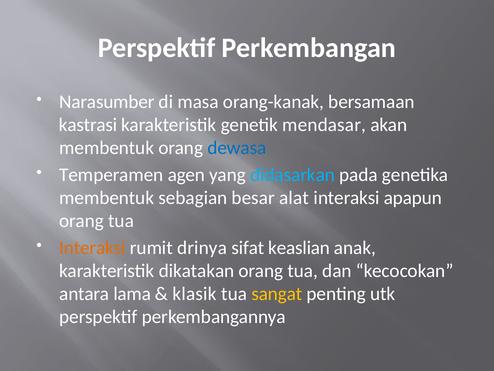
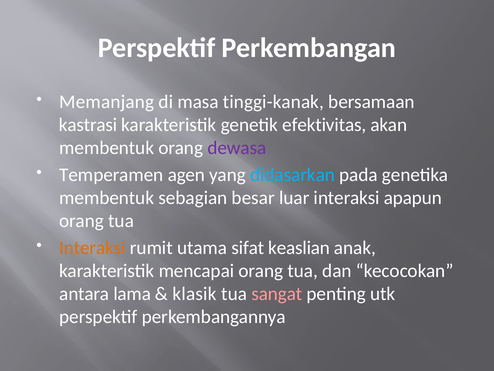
Narasumber: Narasumber -> Memanjang
orang-kanak: orang-kanak -> tinggi-kanak
mendasar: mendasar -> efektivitas
dewasa colour: blue -> purple
alat: alat -> luar
drinya: drinya -> utama
dikatakan: dikatakan -> mencapai
sangat colour: yellow -> pink
